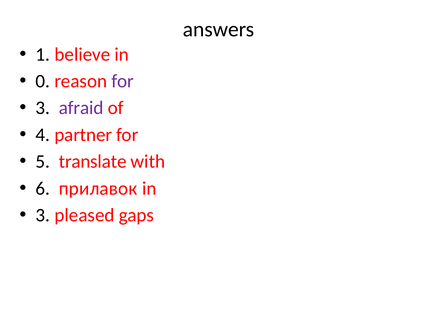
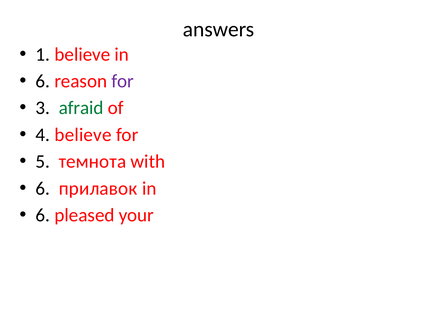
0 at (43, 81): 0 -> 6
afraid colour: purple -> green
4 partner: partner -> believe
translate: translate -> темнота
3 at (43, 215): 3 -> 6
gaps: gaps -> your
